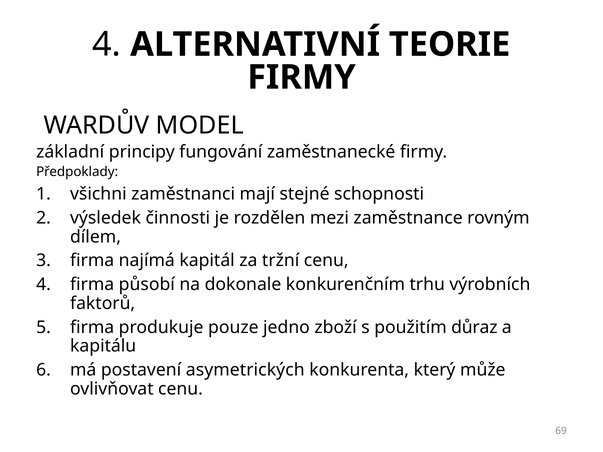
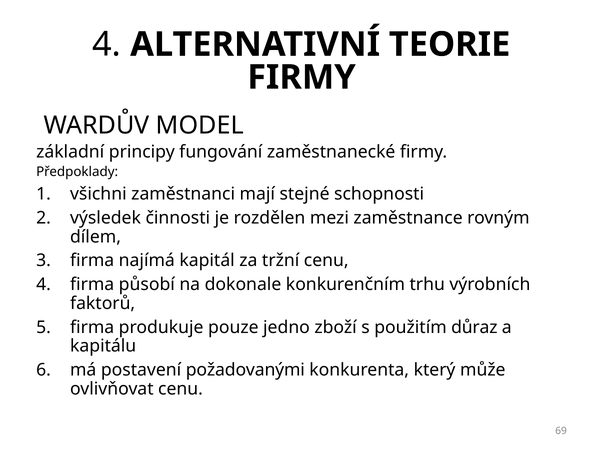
asymetrických: asymetrických -> požadovanými
